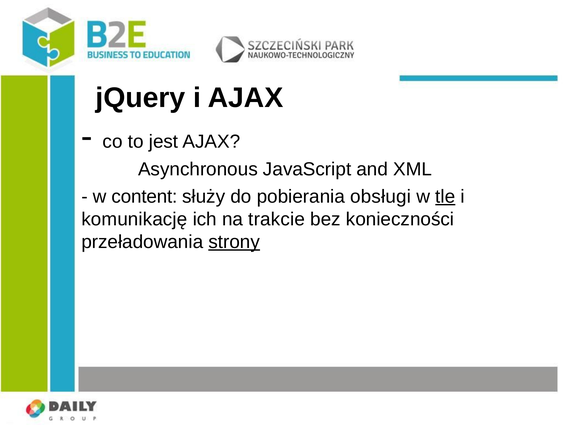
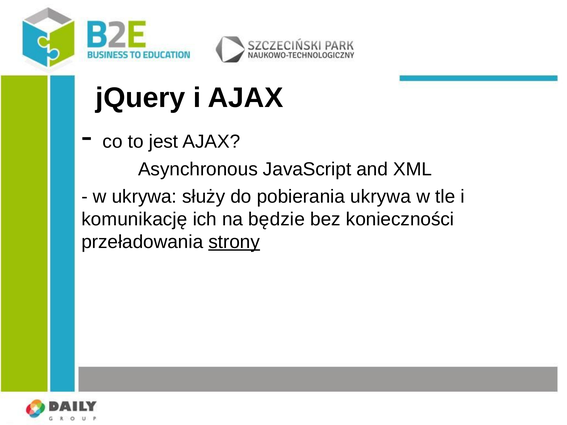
w content: content -> ukrywa
pobierania obsługi: obsługi -> ukrywa
tle underline: present -> none
trakcie: trakcie -> będzie
